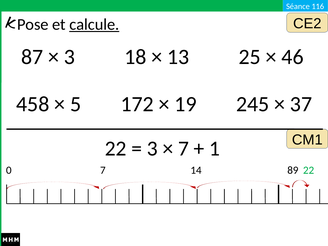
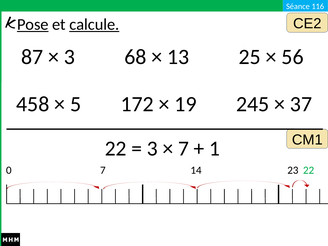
Pose underline: none -> present
18: 18 -> 68
46: 46 -> 56
89: 89 -> 23
